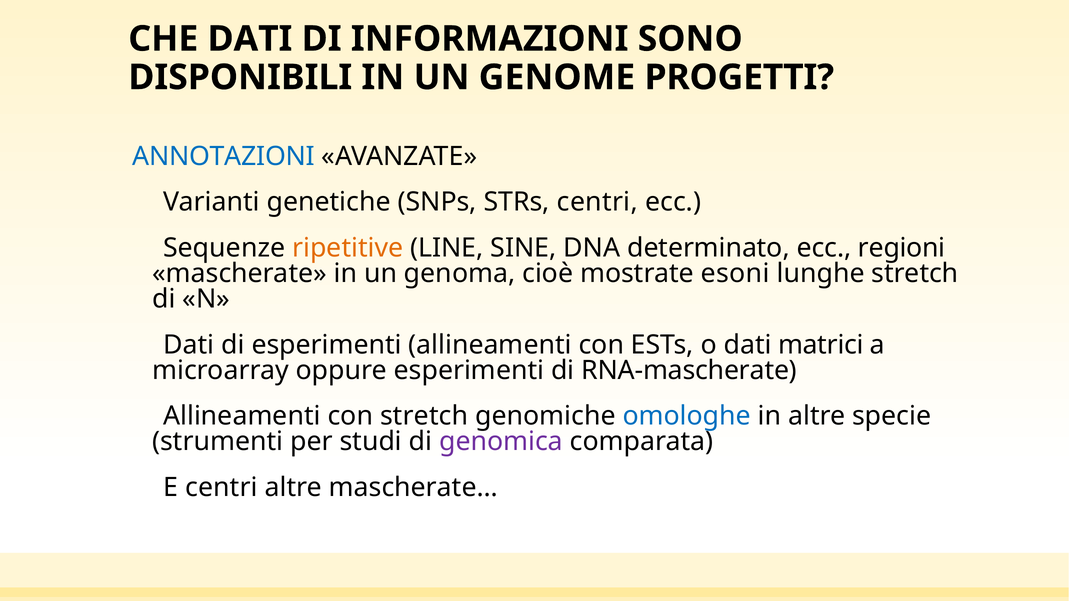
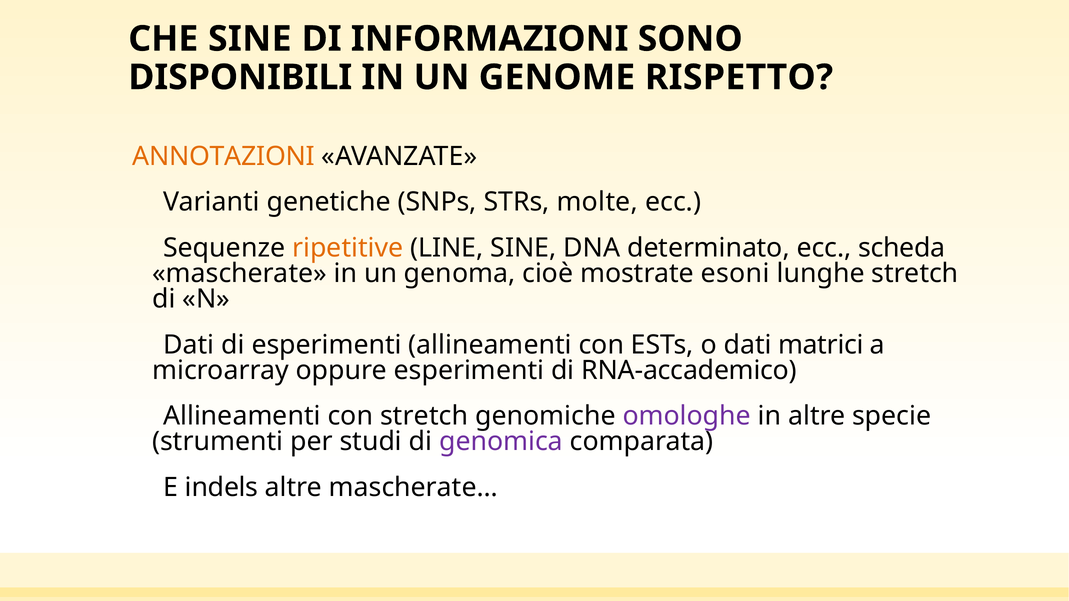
CHE DATI: DATI -> SINE
PROGETTI: PROGETTI -> RISPETTO
ANNOTAZIONI colour: blue -> orange
STRs centri: centri -> molte
regioni: regioni -> scheda
RNA-mascherate: RNA-mascherate -> RNA-accademico
omologhe colour: blue -> purple
centri at (221, 488): centri -> indels
